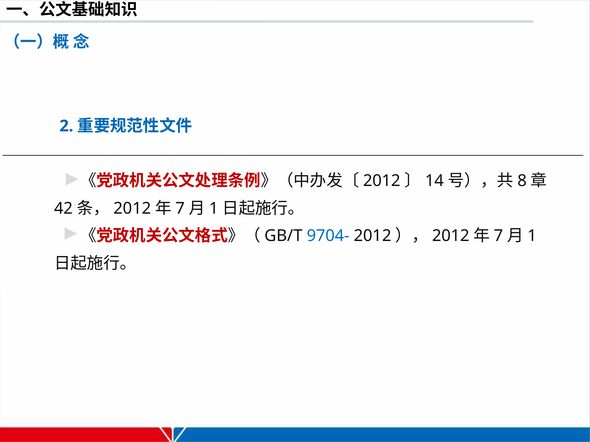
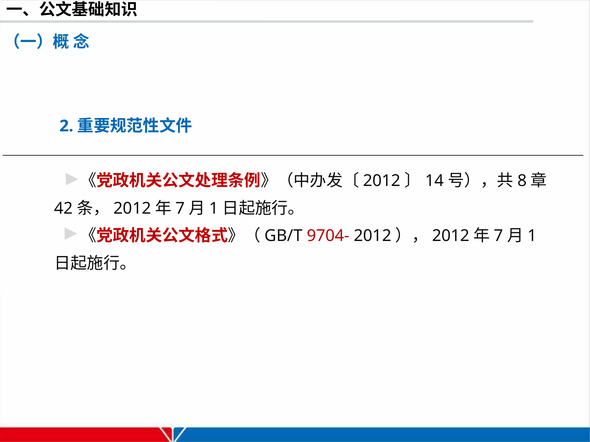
9704- colour: blue -> red
